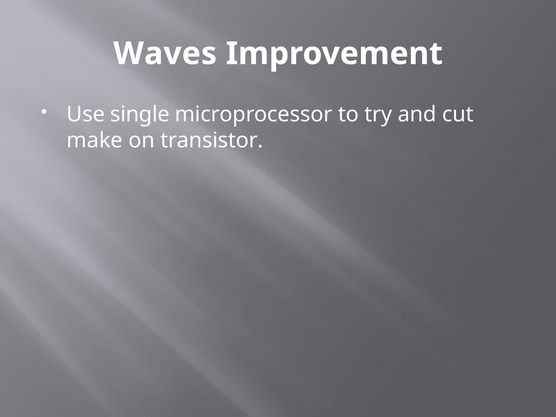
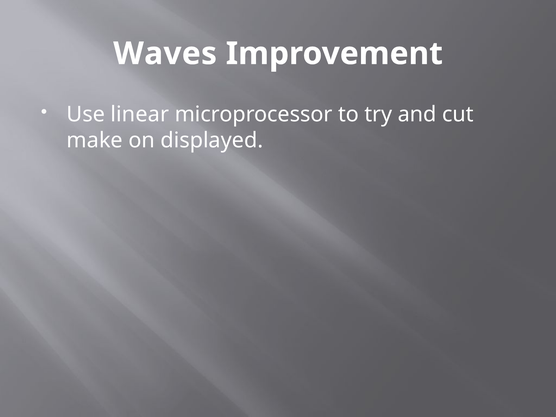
single: single -> linear
transistor: transistor -> displayed
